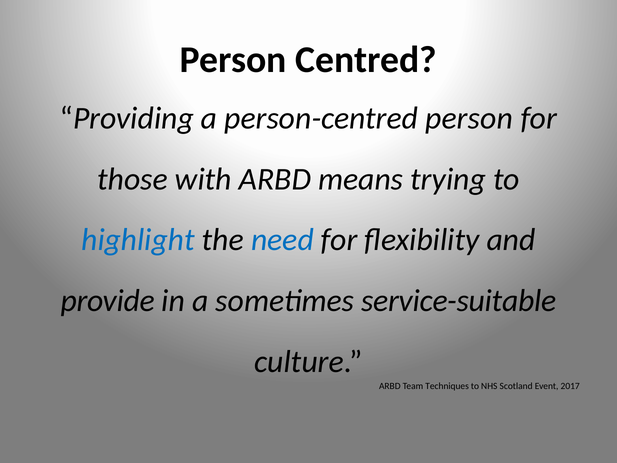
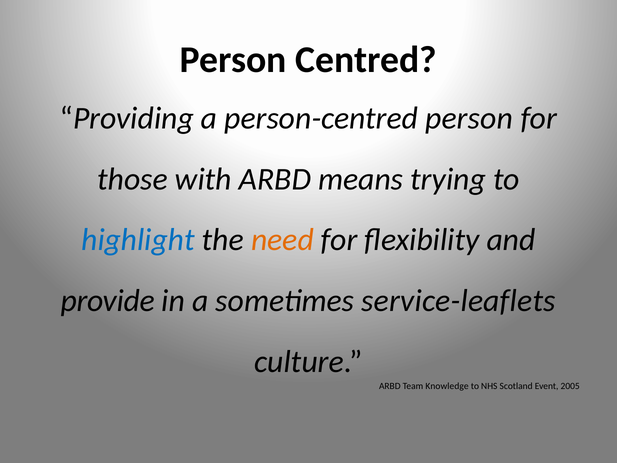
need colour: blue -> orange
service-suitable: service-suitable -> service-leaflets
Techniques: Techniques -> Knowledge
2017: 2017 -> 2005
